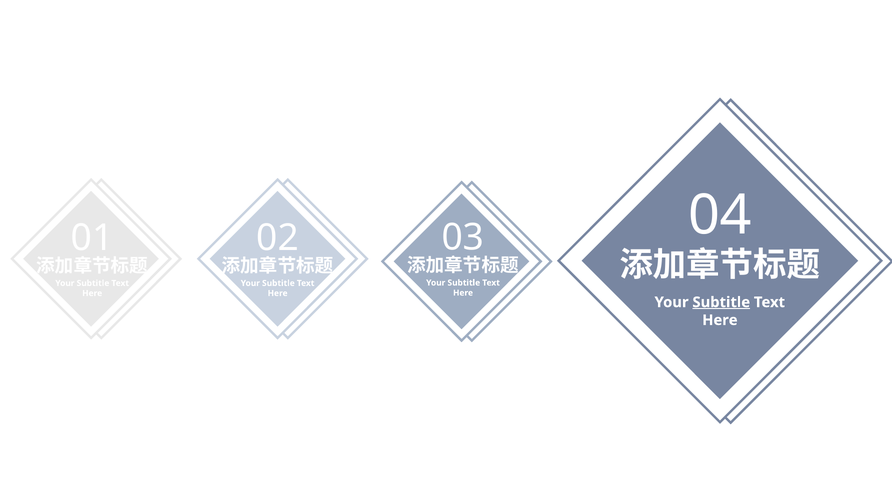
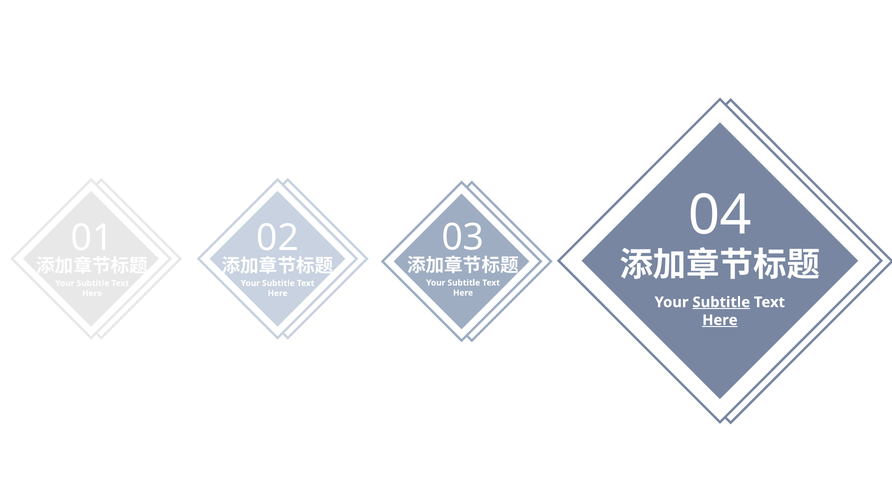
Here at (720, 320) underline: none -> present
